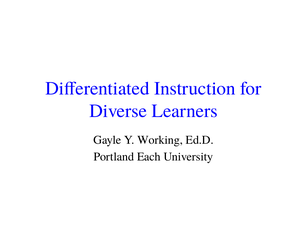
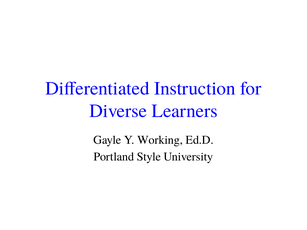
Each: Each -> Style
